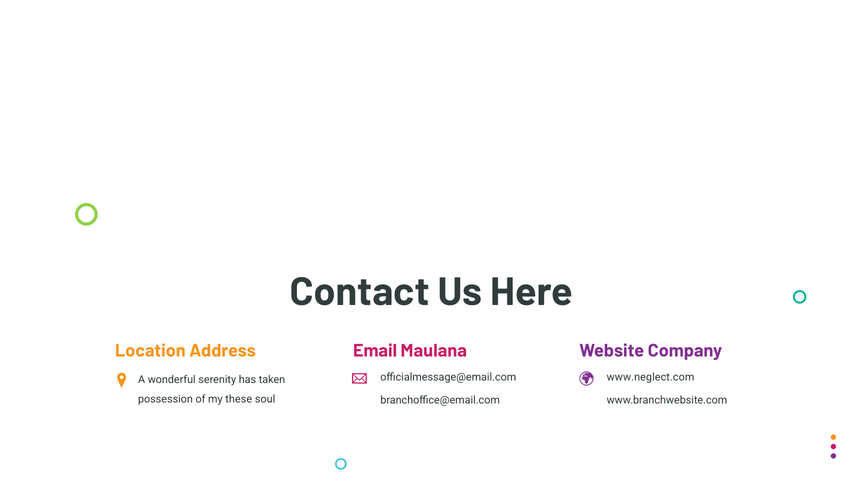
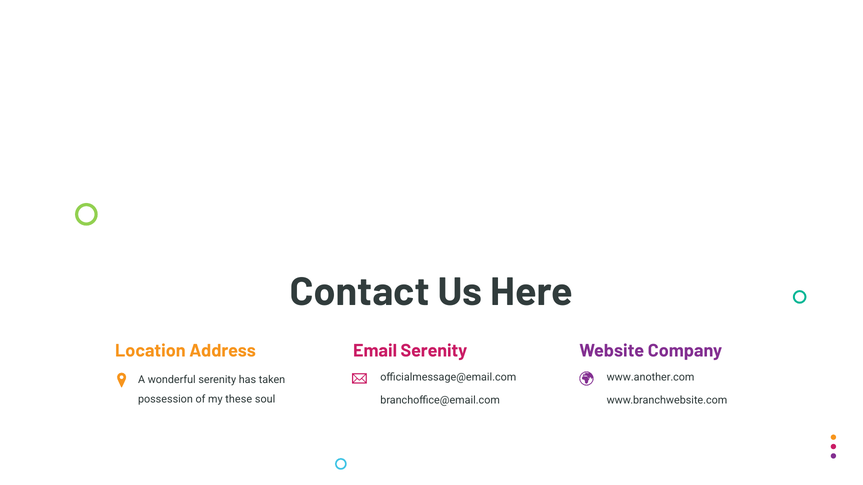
Email Maulana: Maulana -> Serenity
www.neglect.com: www.neglect.com -> www.another.com
